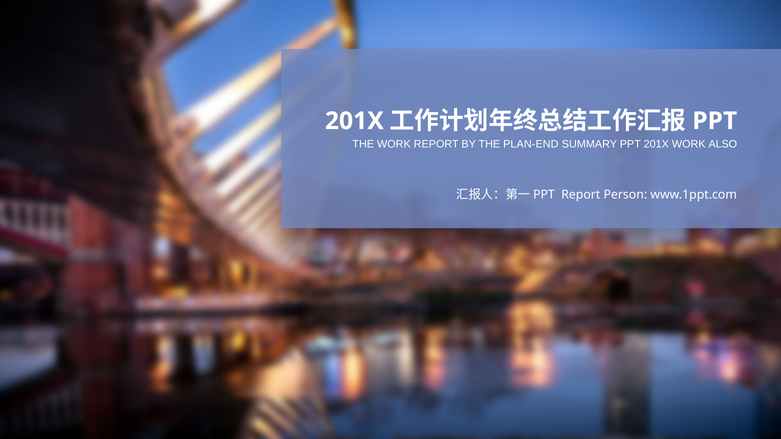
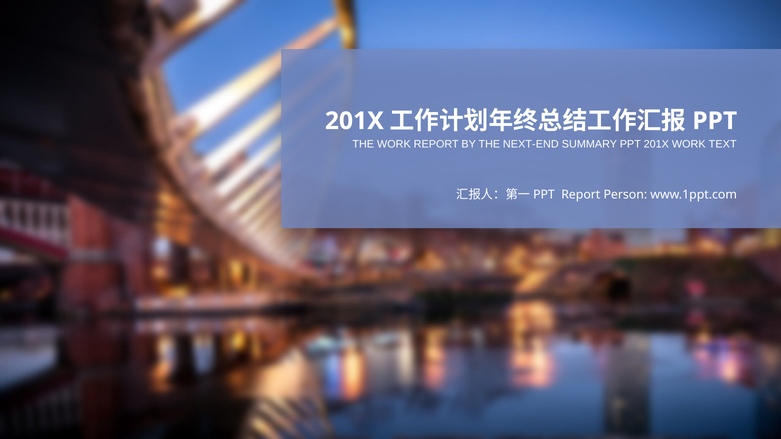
PLAN-END: PLAN-END -> NEXT-END
ALSO: ALSO -> TEXT
